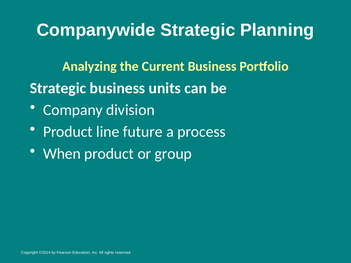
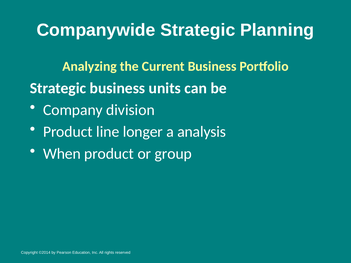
future: future -> longer
process: process -> analysis
